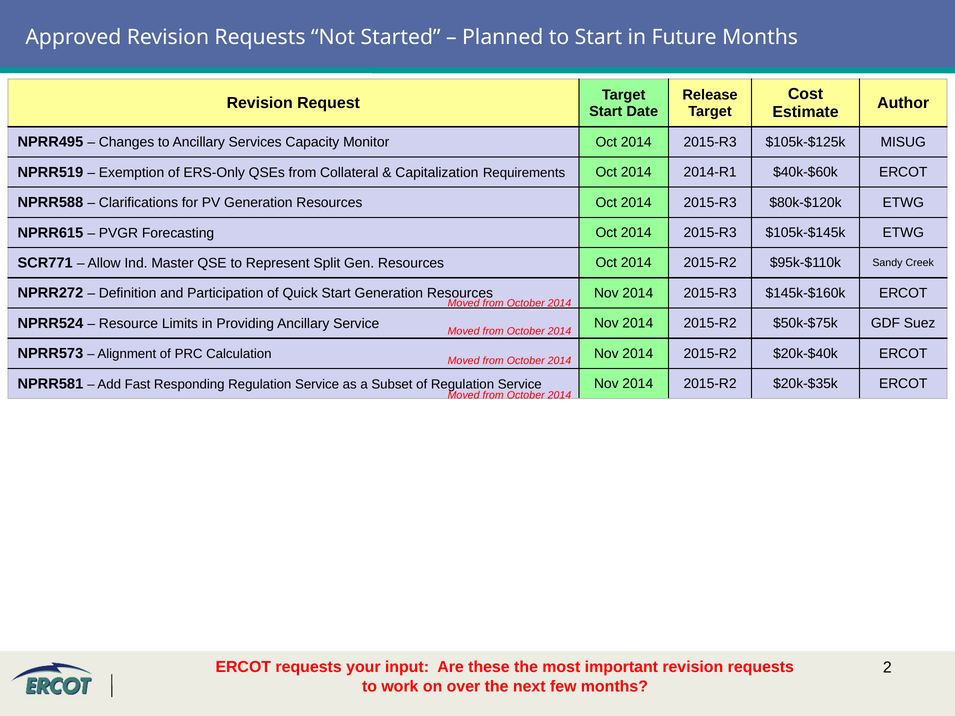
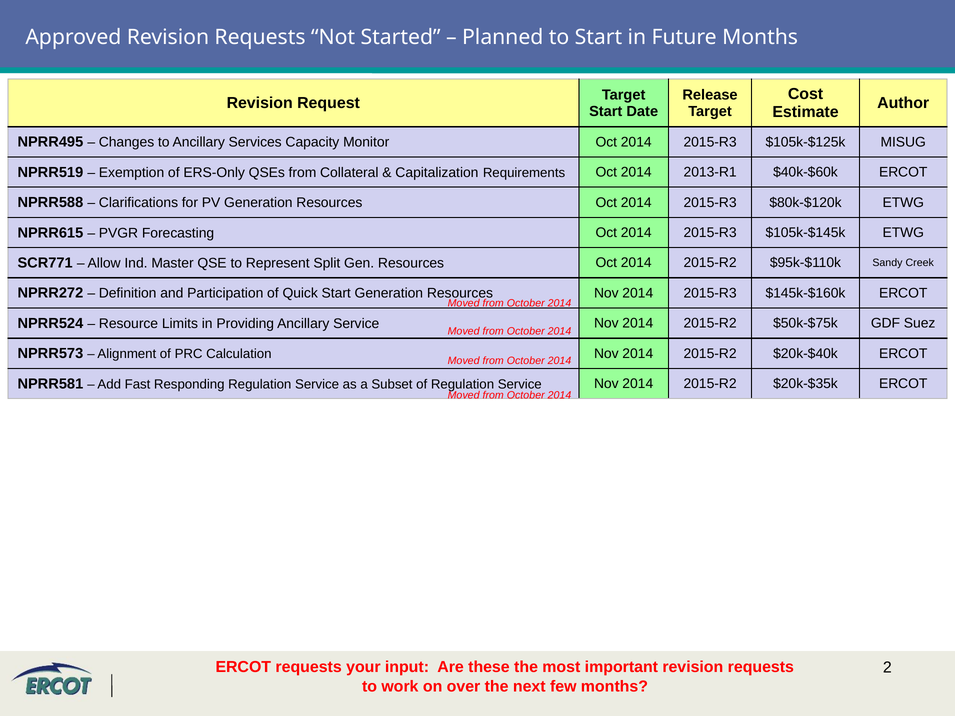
2014-R1: 2014-R1 -> 2013-R1
